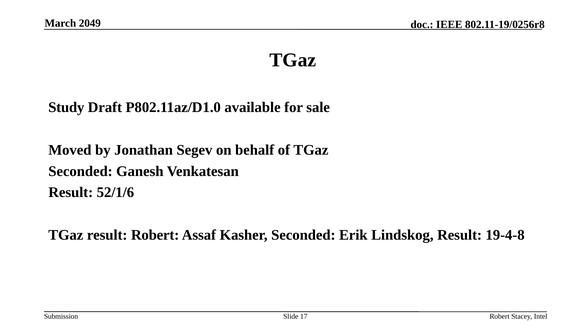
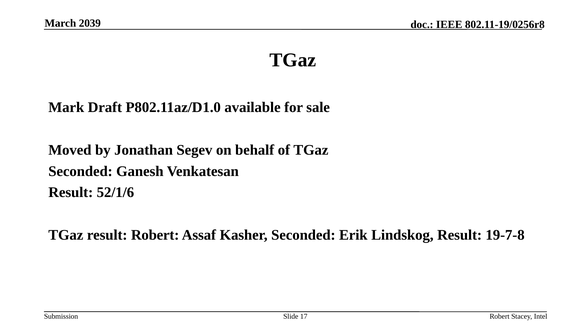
2049: 2049 -> 2039
Study: Study -> Mark
19-4-8: 19-4-8 -> 19-7-8
